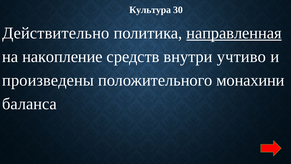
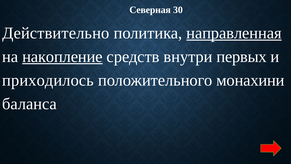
Культура: Культура -> Северная
накопление underline: none -> present
учтиво: учтиво -> первых
произведены: произведены -> приходилось
